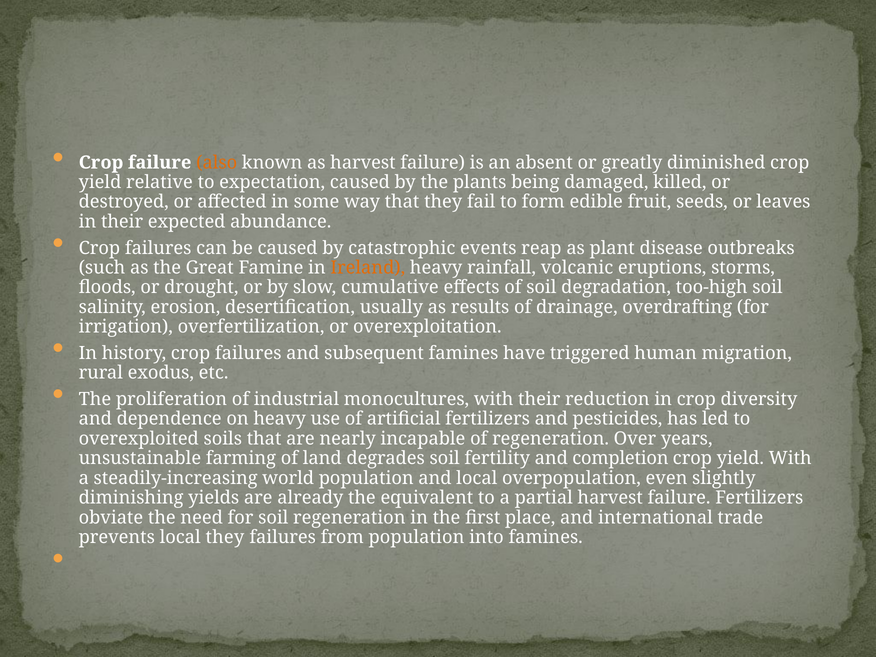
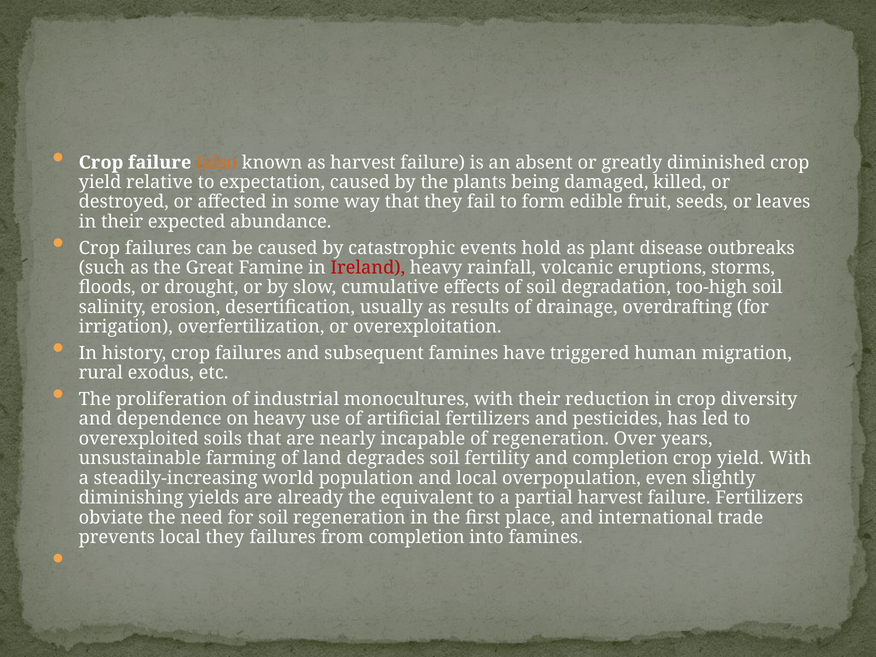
reap: reap -> hold
Ireland colour: orange -> red
from population: population -> completion
